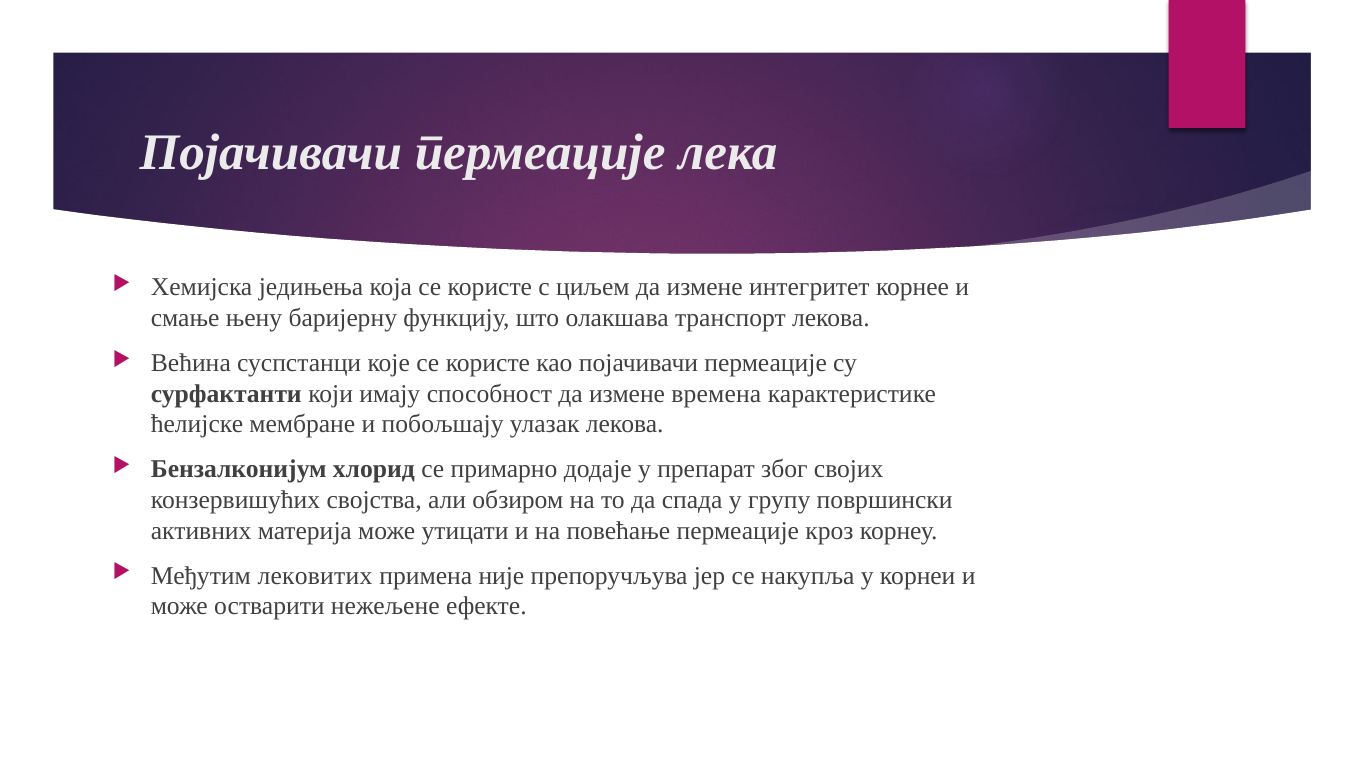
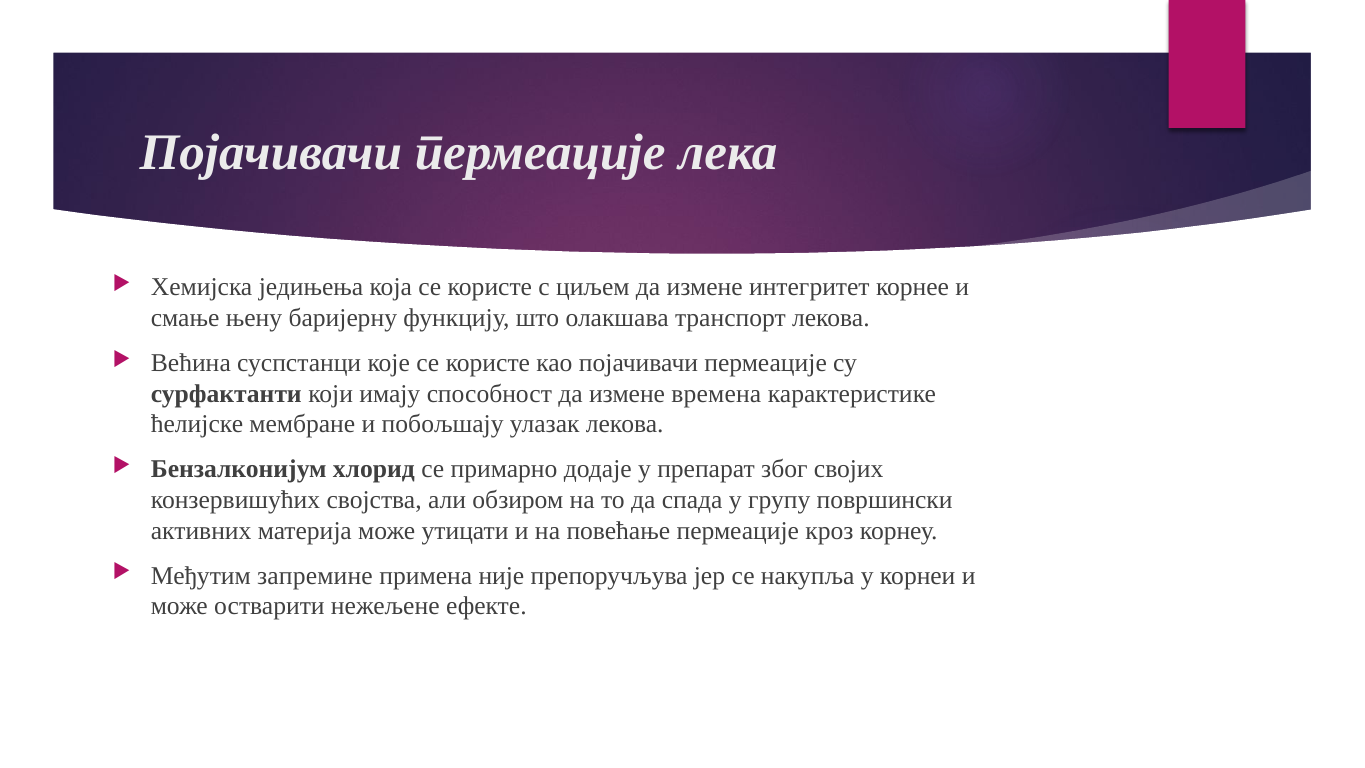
лековитих: лековитих -> запремине
